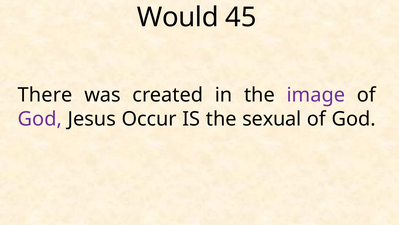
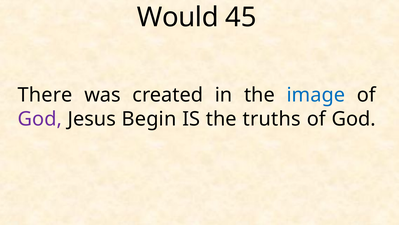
image colour: purple -> blue
Occur: Occur -> Begin
sexual: sexual -> truths
